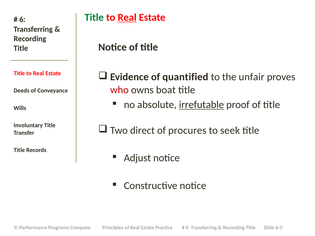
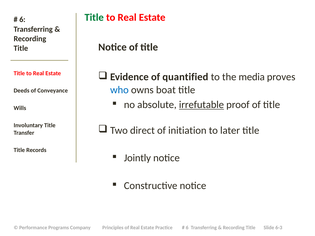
Real at (127, 17) underline: present -> none
unfair: unfair -> media
who colour: red -> blue
procures: procures -> initiation
seek: seek -> later
Adjust: Adjust -> Jointly
